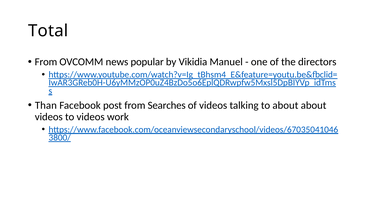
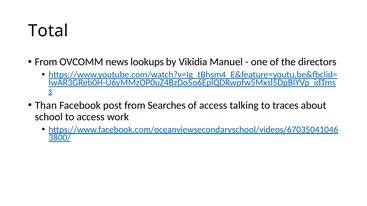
popular: popular -> lookups
of videos: videos -> access
to about: about -> traces
videos at (49, 117): videos -> school
to videos: videos -> access
